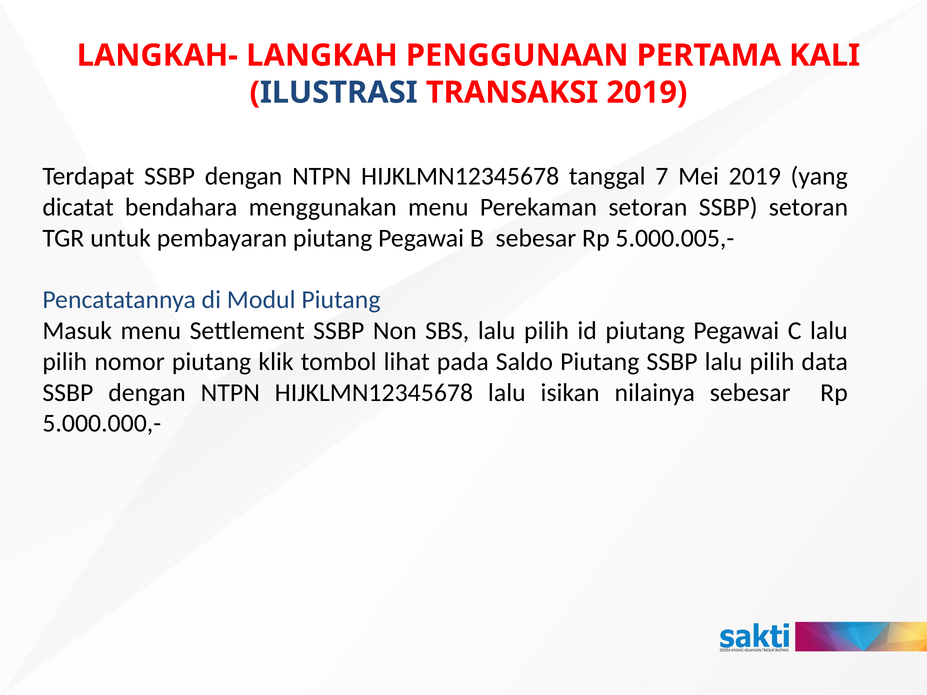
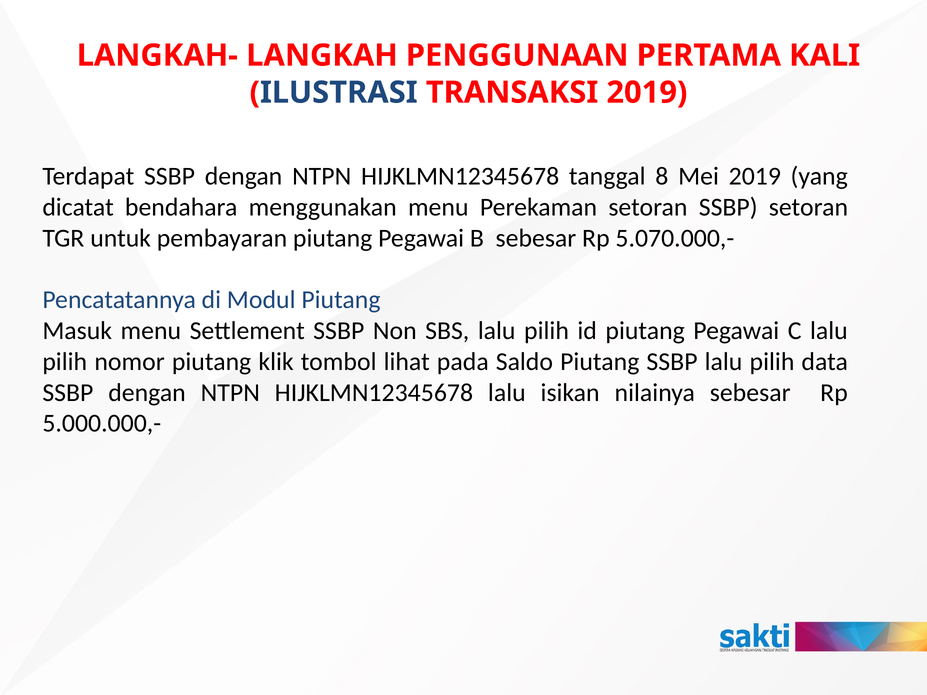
7: 7 -> 8
5.000.005,-: 5.000.005,- -> 5.070.000,-
